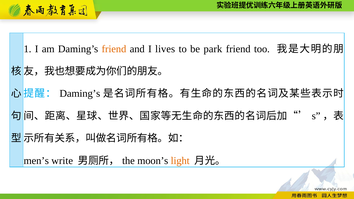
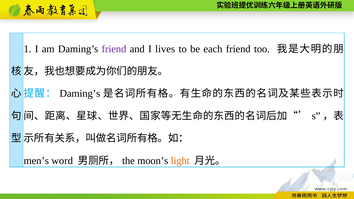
friend at (114, 49) colour: orange -> purple
park: park -> each
write: write -> word
